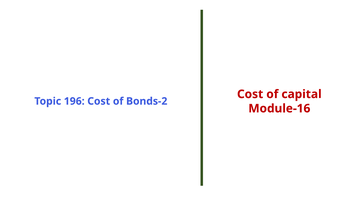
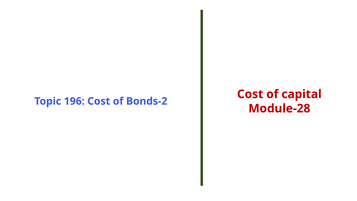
Module-16: Module-16 -> Module-28
